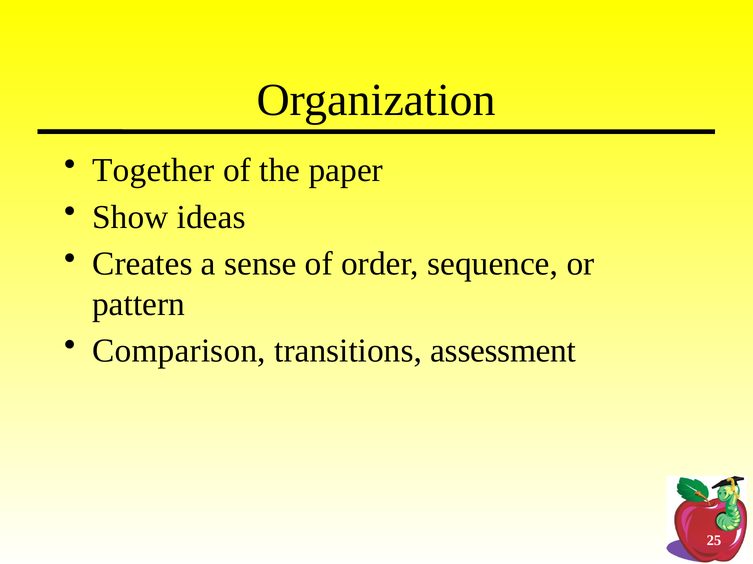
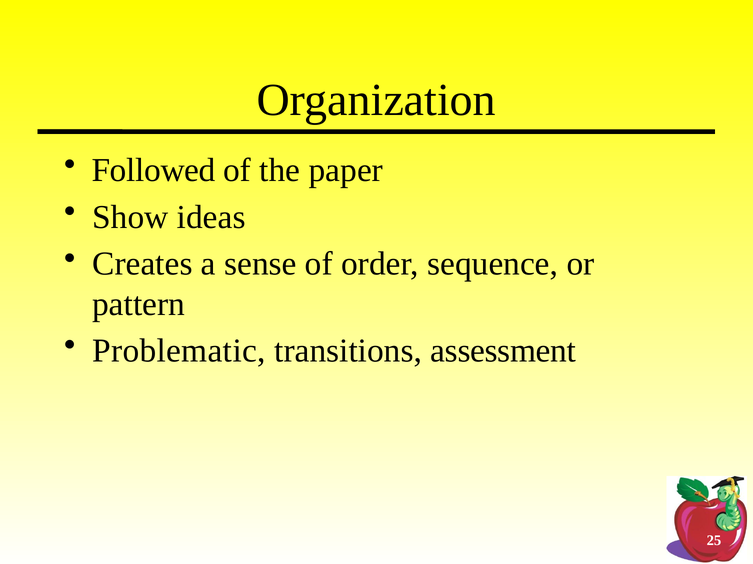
Together: Together -> Followed
Comparison: Comparison -> Problematic
